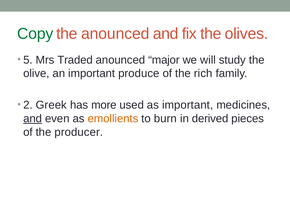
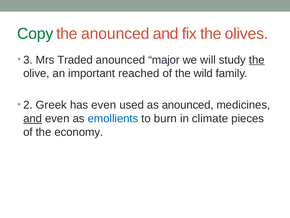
5: 5 -> 3
the at (257, 60) underline: none -> present
produce: produce -> reached
rich: rich -> wild
has more: more -> even
as important: important -> anounced
emollients colour: orange -> blue
derived: derived -> climate
producer: producer -> economy
